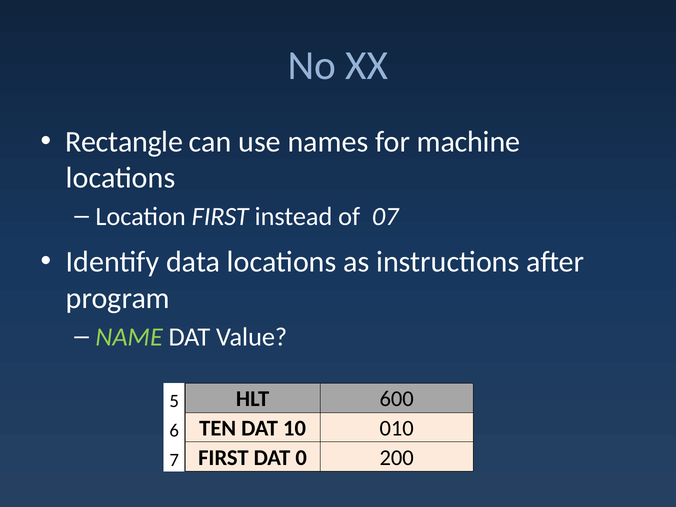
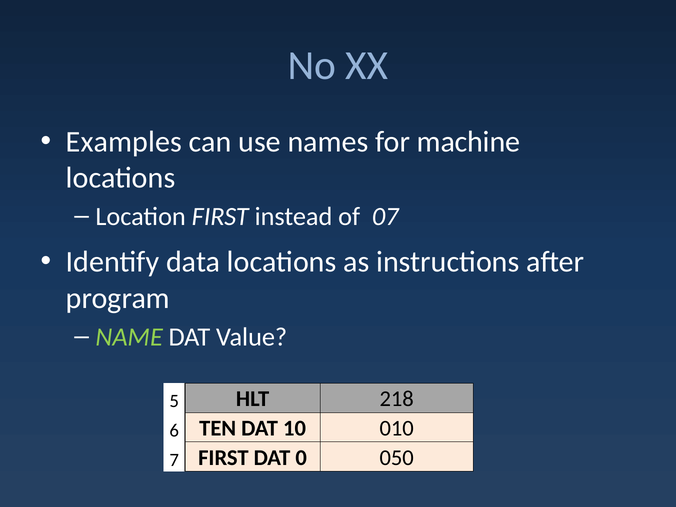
Rectangle: Rectangle -> Examples
600: 600 -> 218
200: 200 -> 050
